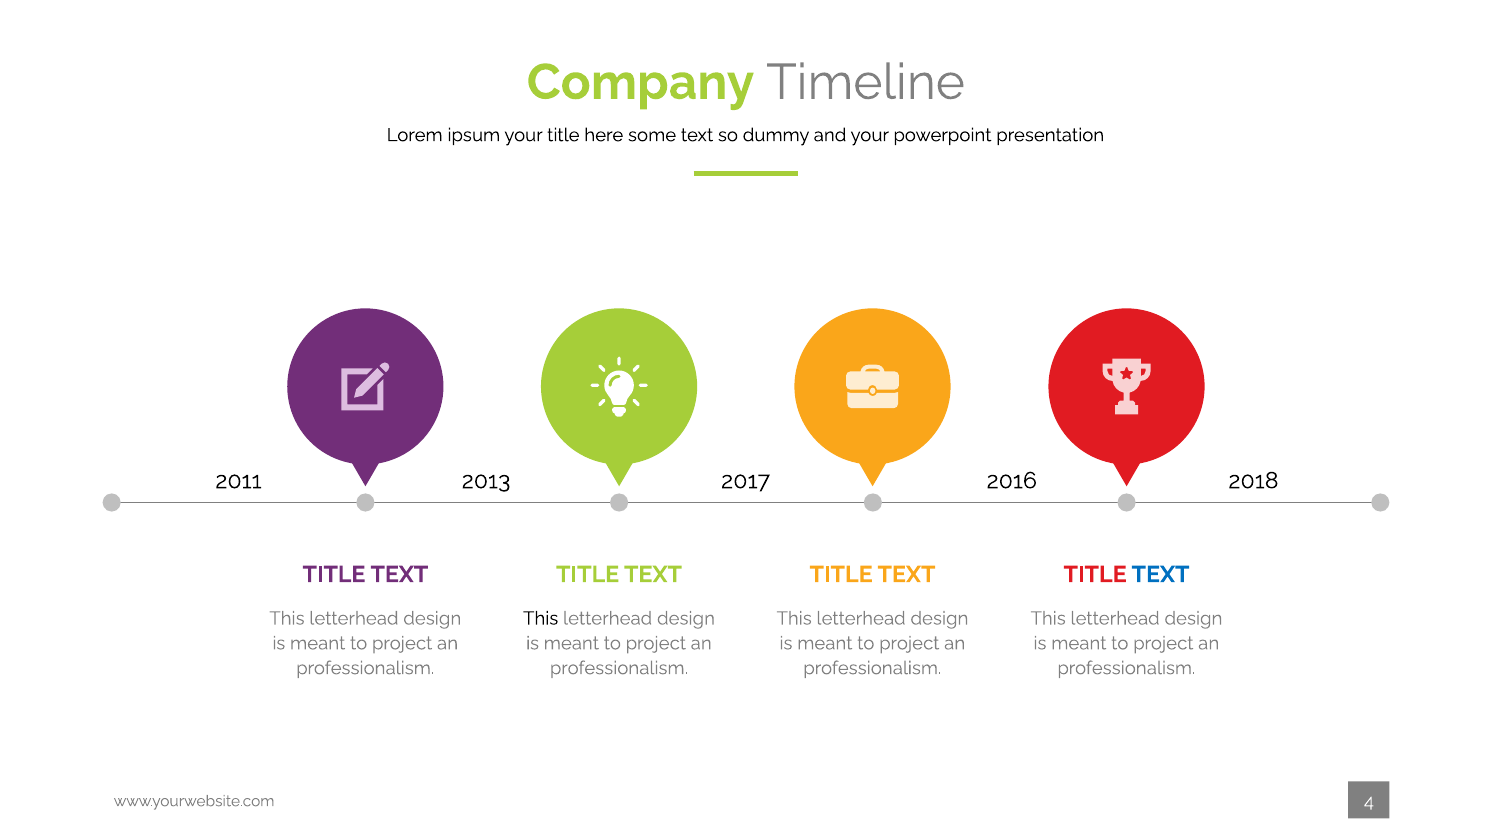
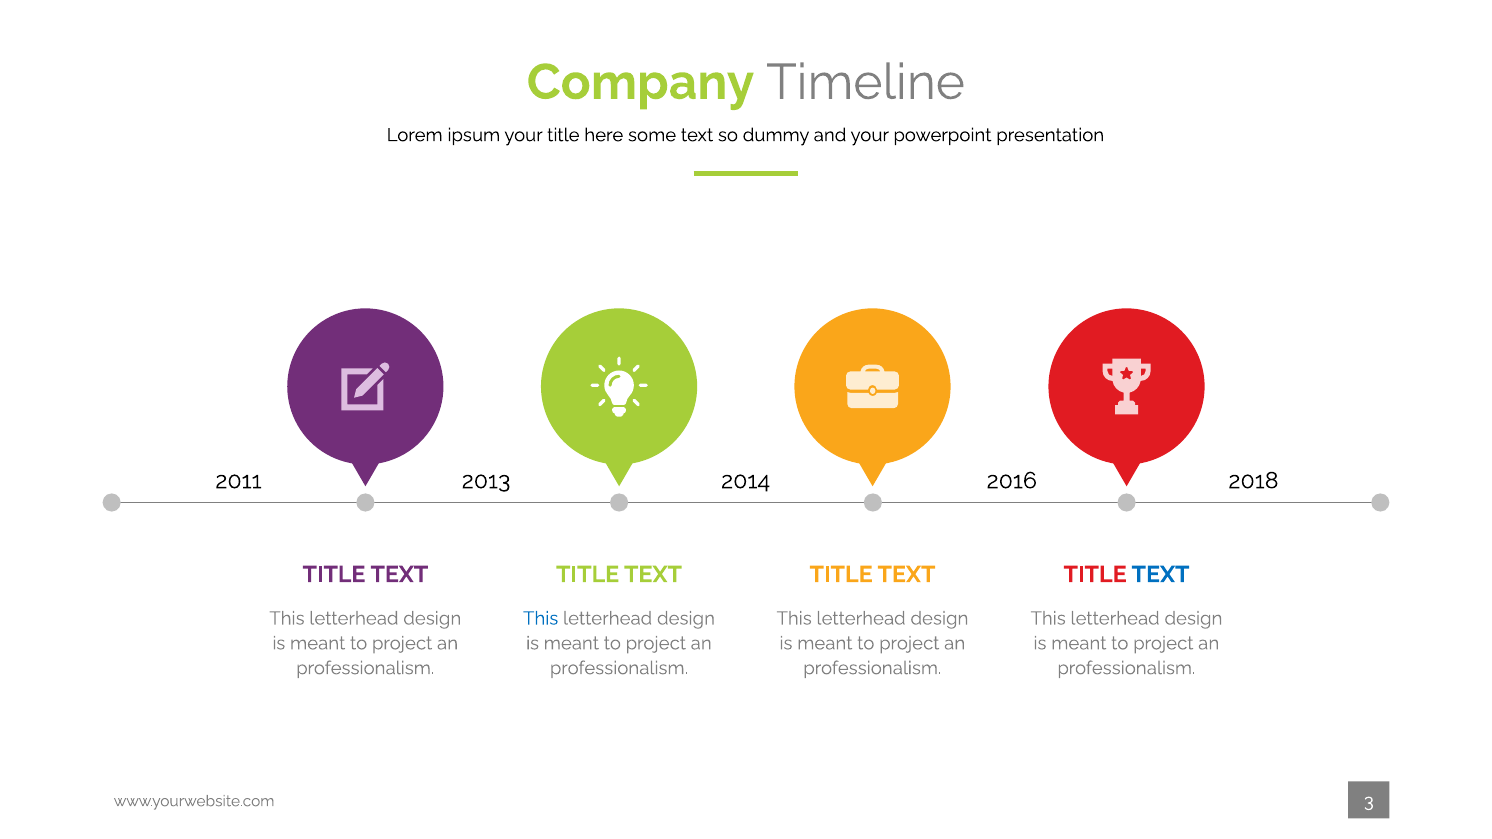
2017: 2017 -> 2014
This at (541, 619) colour: black -> blue
4: 4 -> 3
